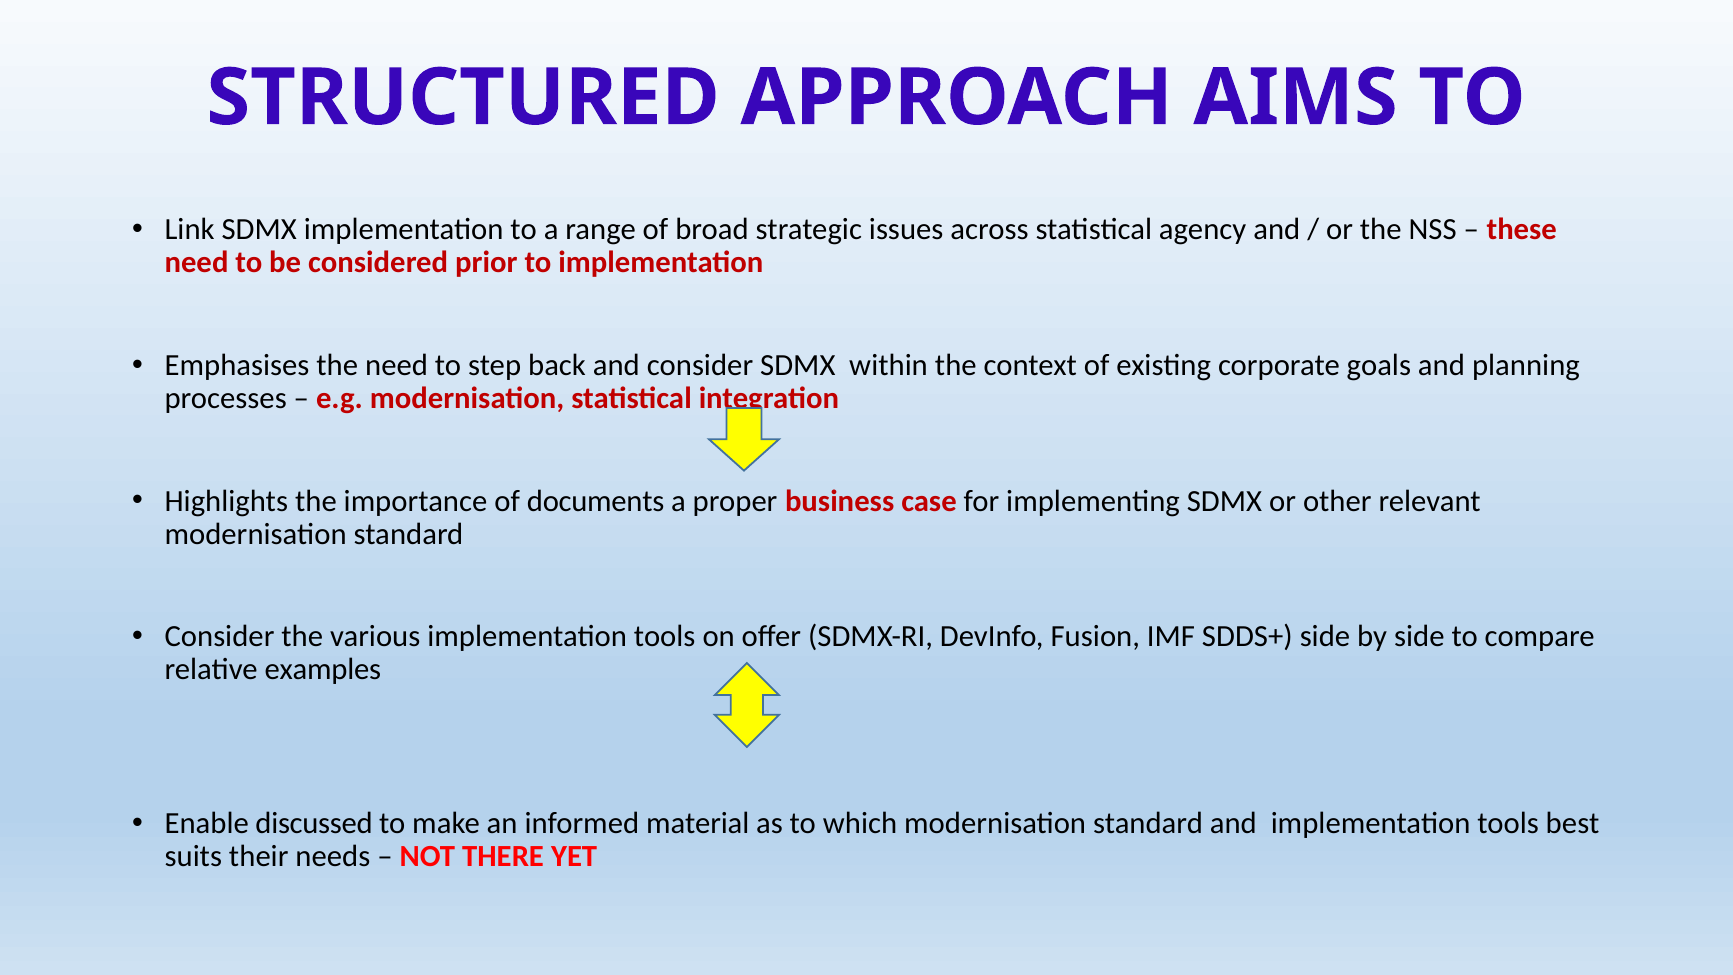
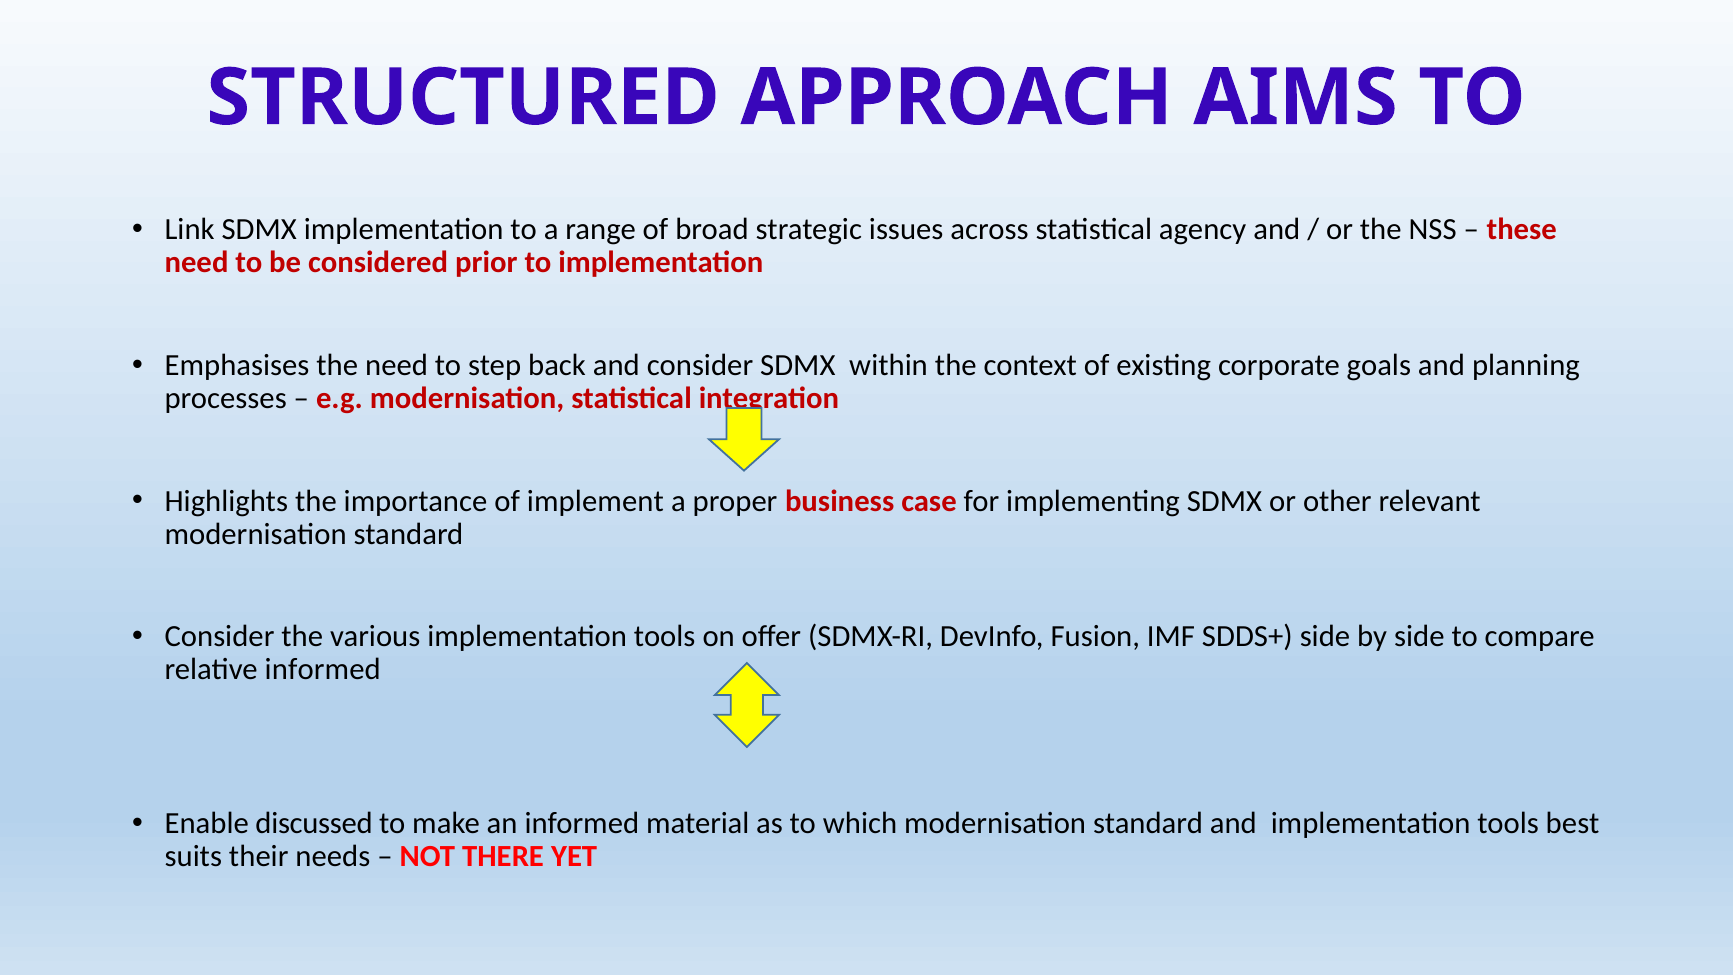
documents: documents -> implement
relative examples: examples -> informed
